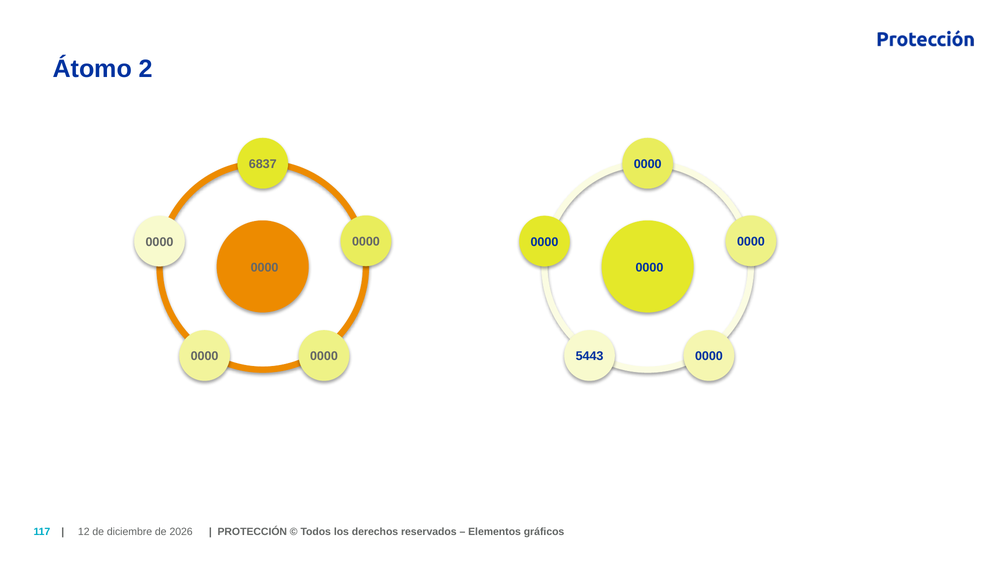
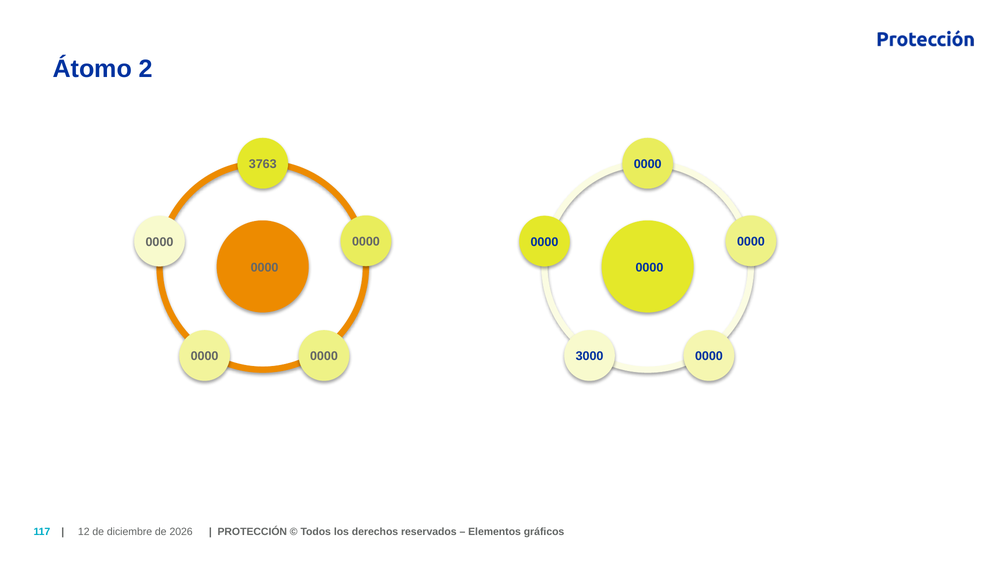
6837: 6837 -> 3763
5443: 5443 -> 3000
